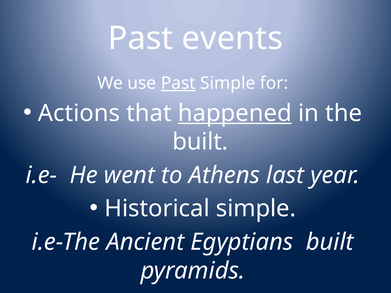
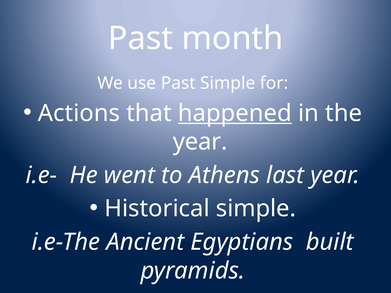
events: events -> month
Past at (178, 83) underline: present -> none
built at (200, 142): built -> year
